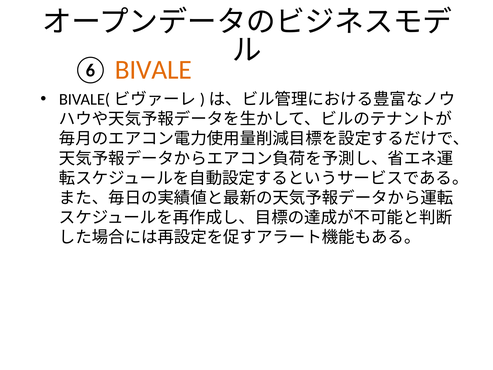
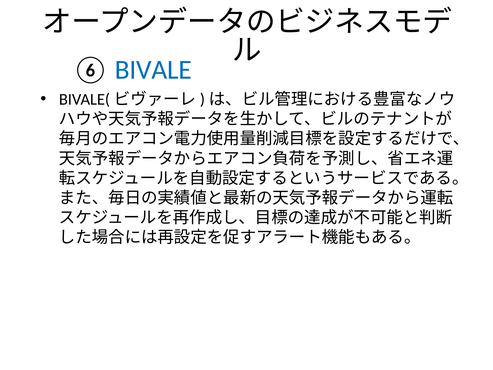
BIVALE colour: orange -> blue
